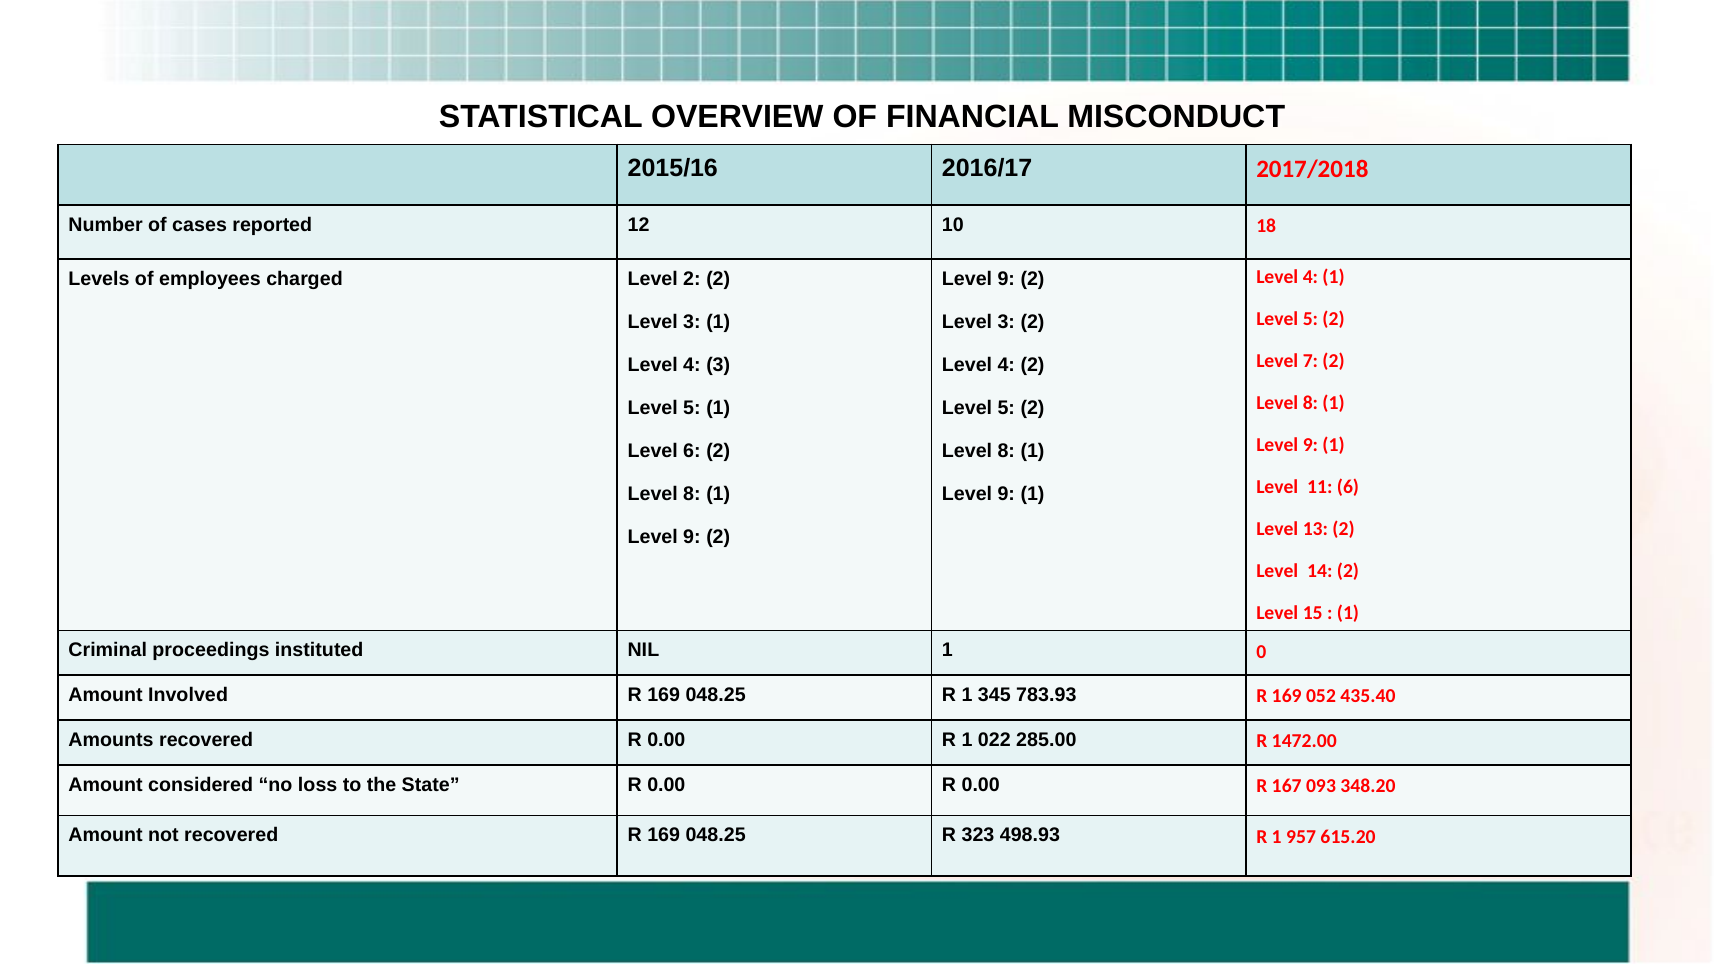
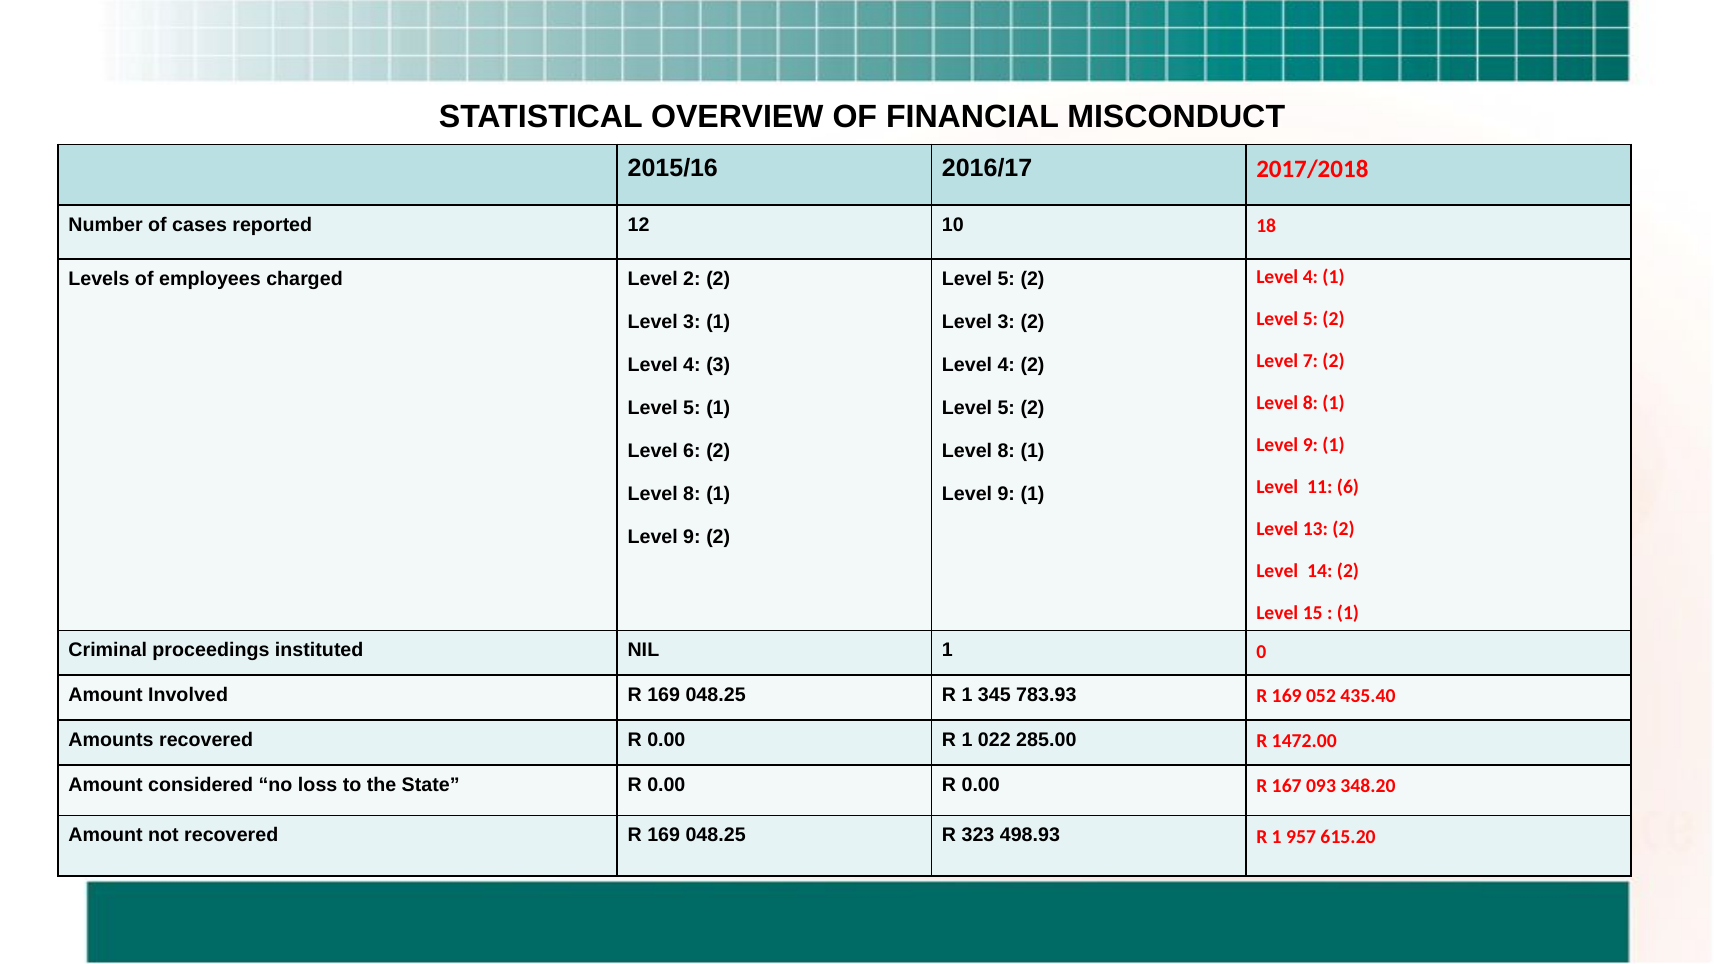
9 at (1006, 279): 9 -> 5
